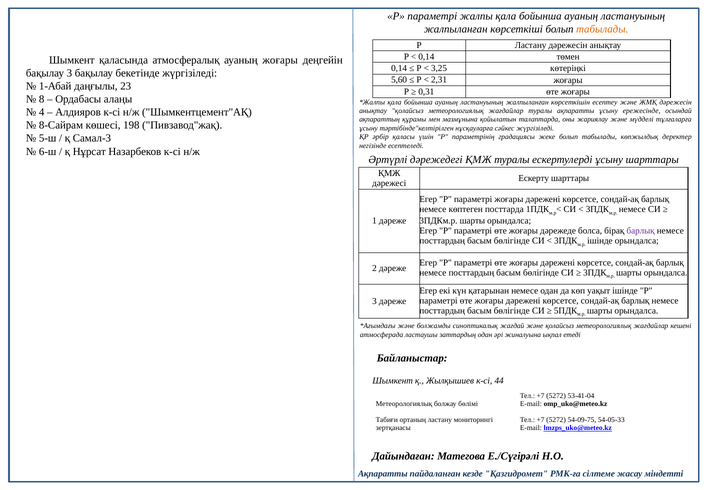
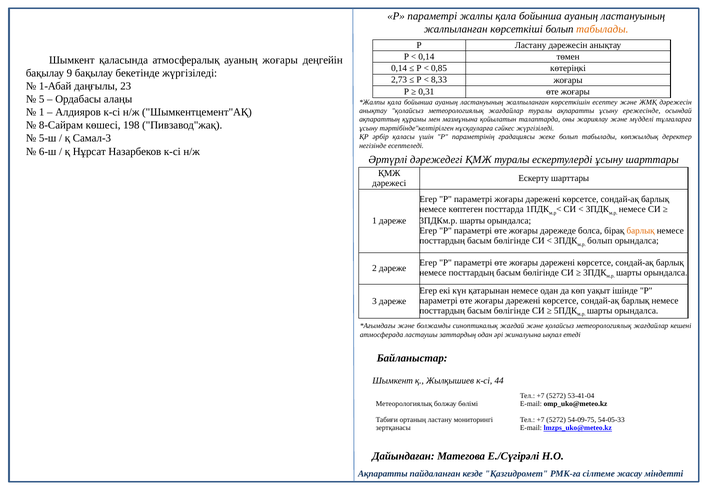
3,25: 3,25 -> 0,85
бақылау 3: 3 -> 9
5,60: 5,60 -> 2,73
2,31: 2,31 -> 8,33
8: 8 -> 5
4 at (42, 112): 4 -> 1
барлық at (641, 231) colour: purple -> orange
ішінде at (600, 241): ішінде -> болып
